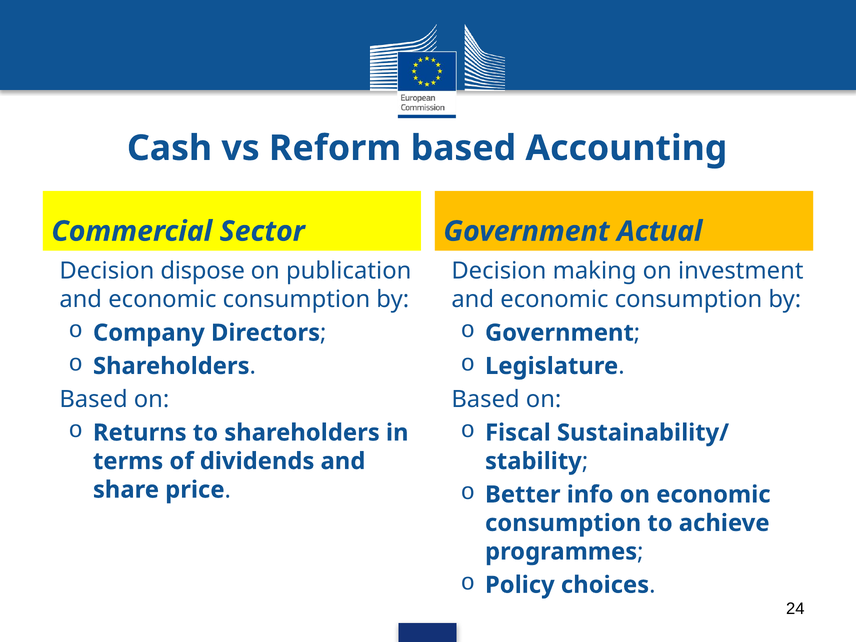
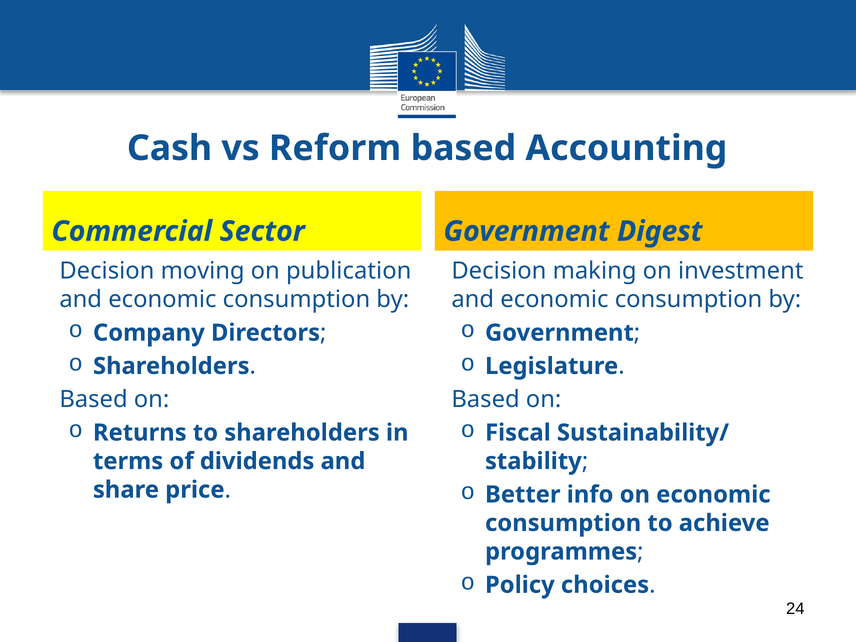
Actual: Actual -> Digest
dispose: dispose -> moving
